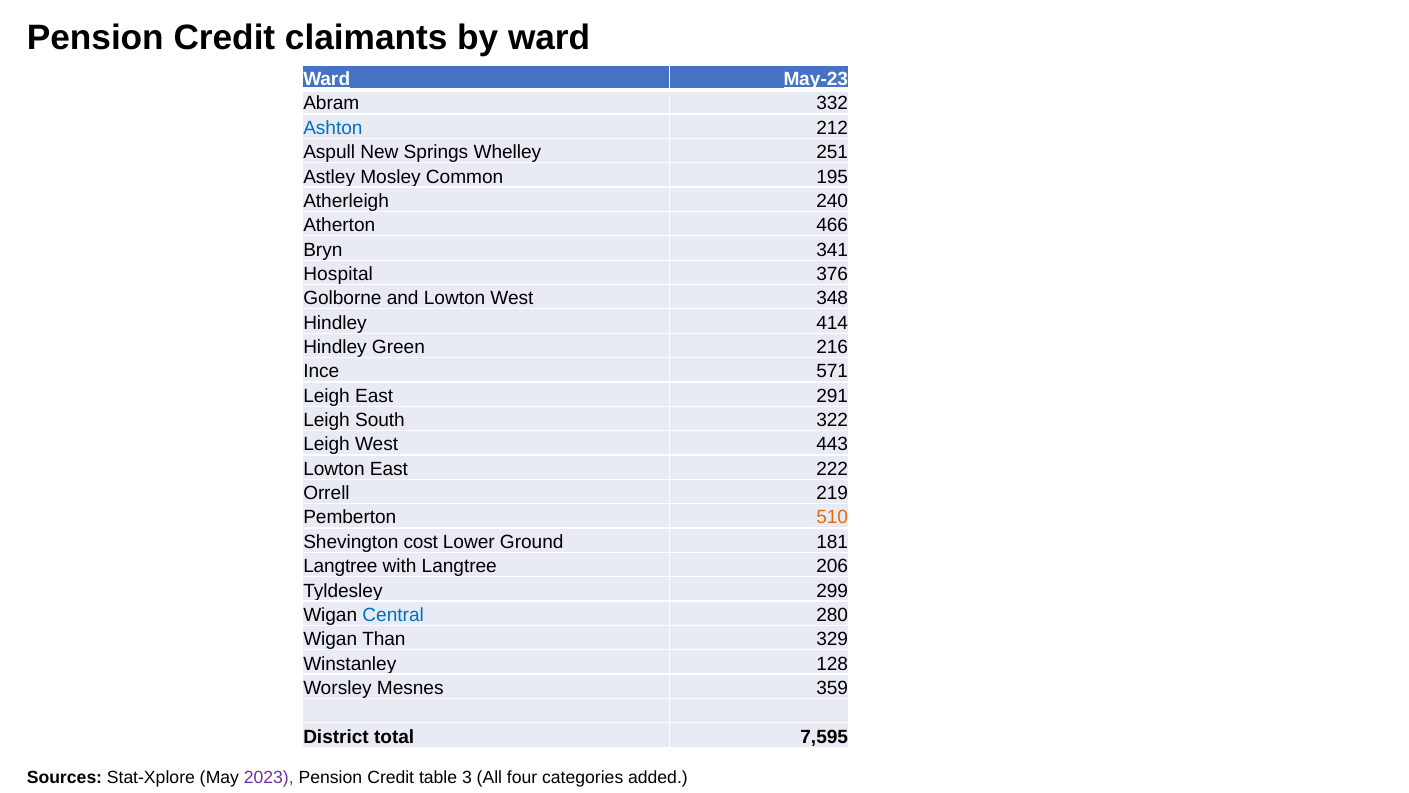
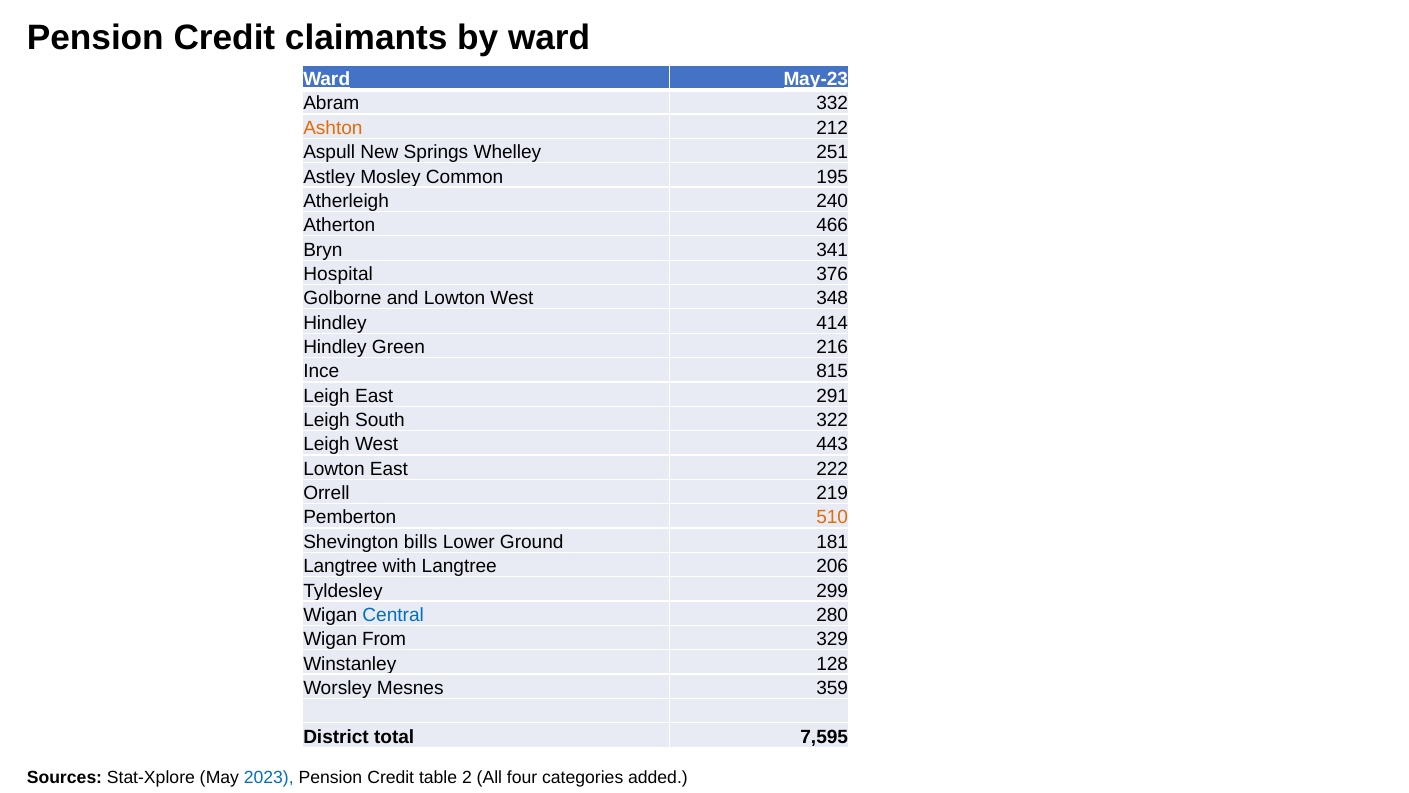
Ashton colour: blue -> orange
571: 571 -> 815
cost: cost -> bills
Than: Than -> From
2023 colour: purple -> blue
3: 3 -> 2
